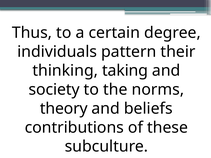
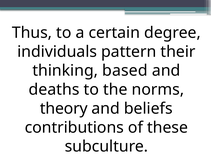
taking: taking -> based
society: society -> deaths
